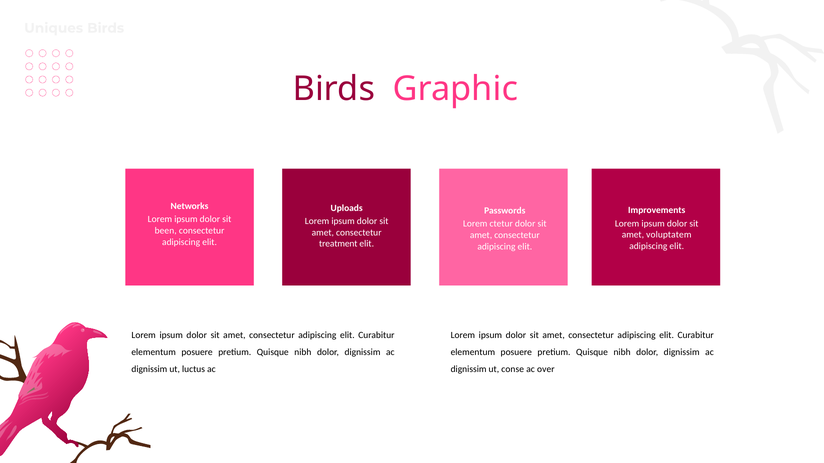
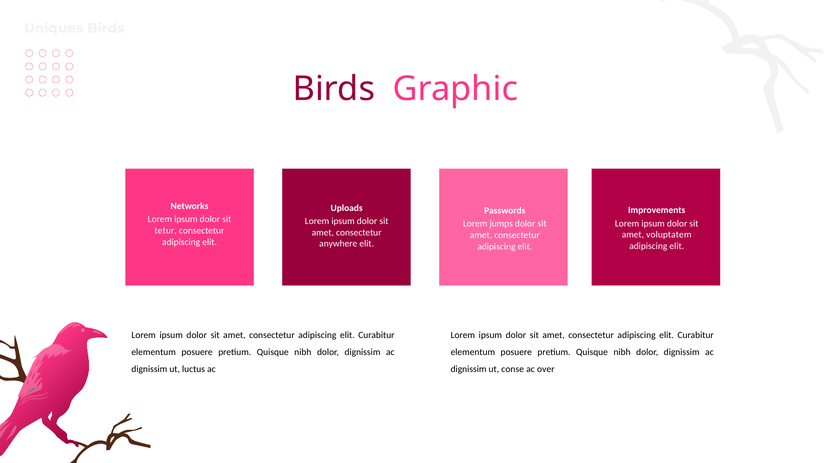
ctetur: ctetur -> jumps
been: been -> tetur
treatment: treatment -> anywhere
